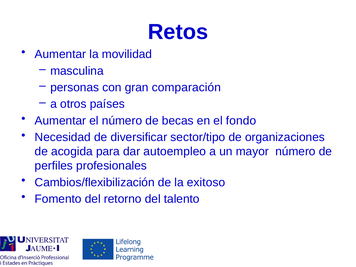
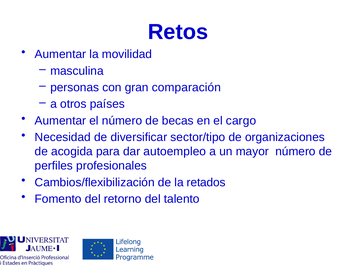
fondo: fondo -> cargo
exitoso: exitoso -> retados
